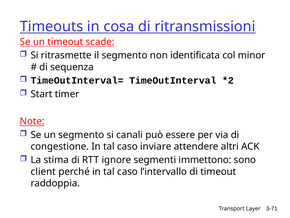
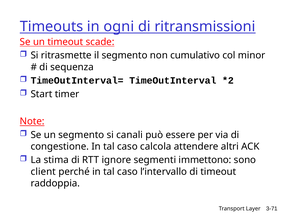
cosa: cosa -> ogni
identificata: identificata -> cumulativo
inviare: inviare -> calcola
